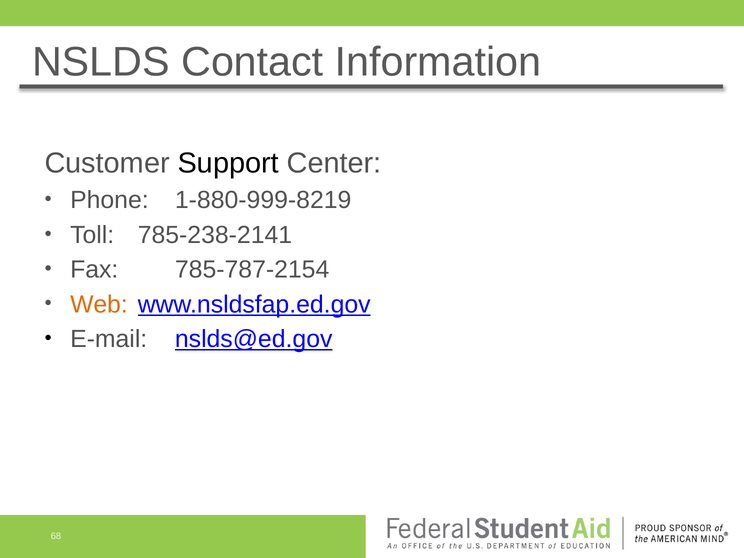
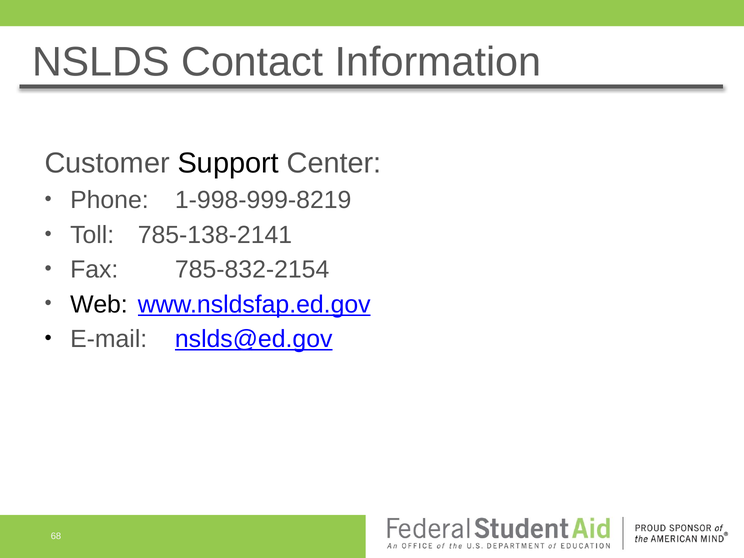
1-880-999-8219: 1-880-999-8219 -> 1-998-999-8219
785-238-2141: 785-238-2141 -> 785-138-2141
785-787-2154: 785-787-2154 -> 785-832-2154
Web colour: orange -> black
